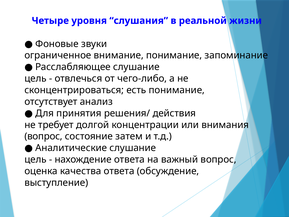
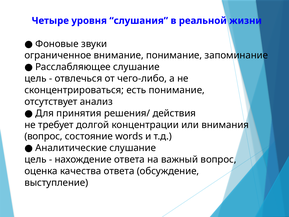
затем: затем -> words
